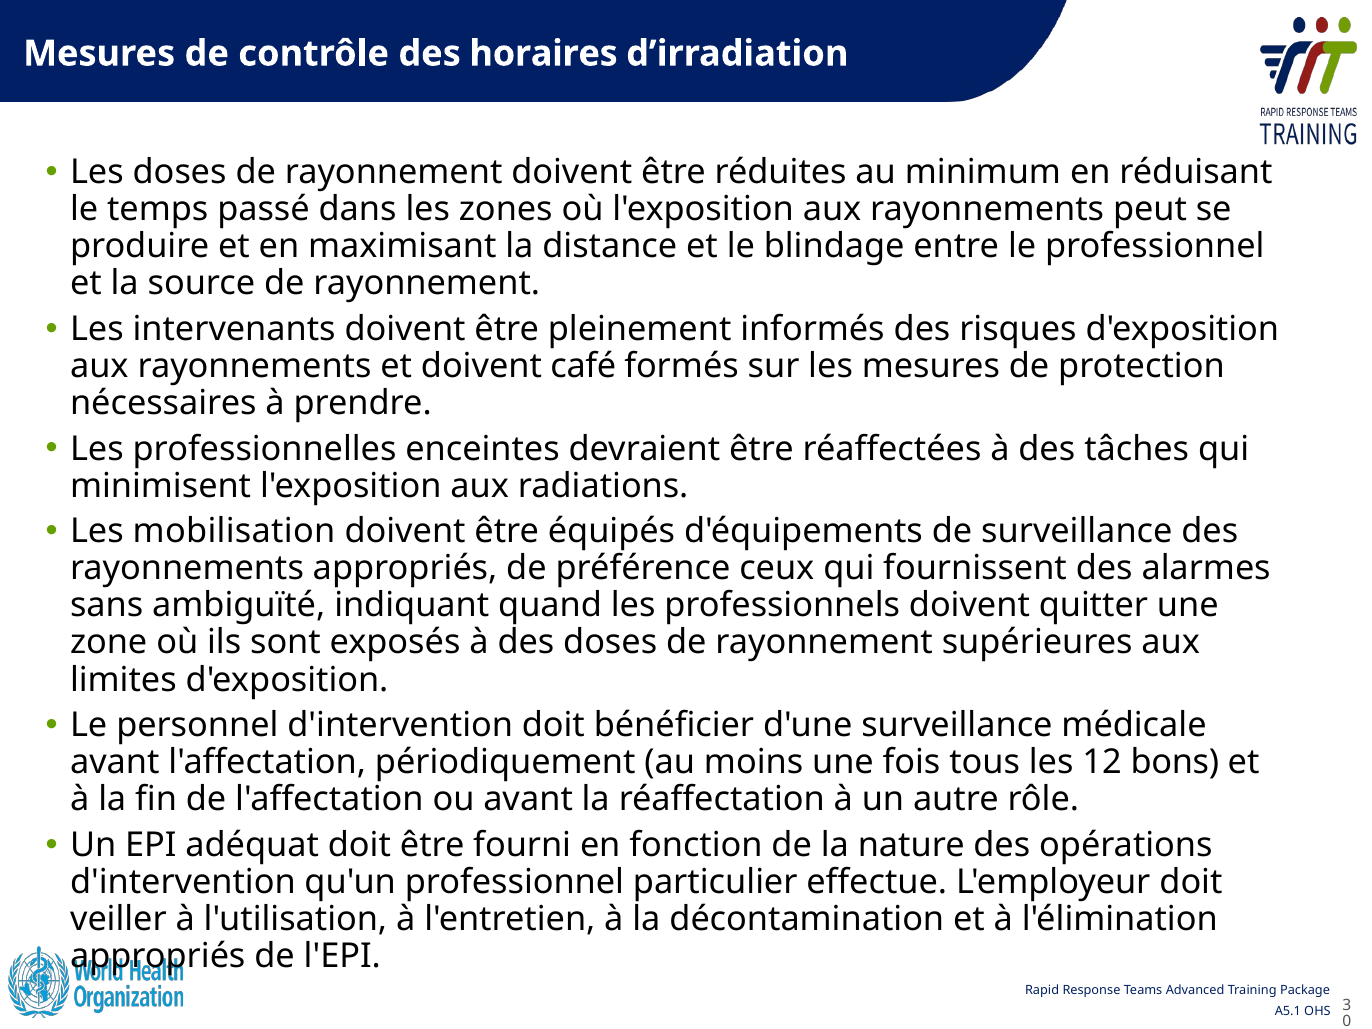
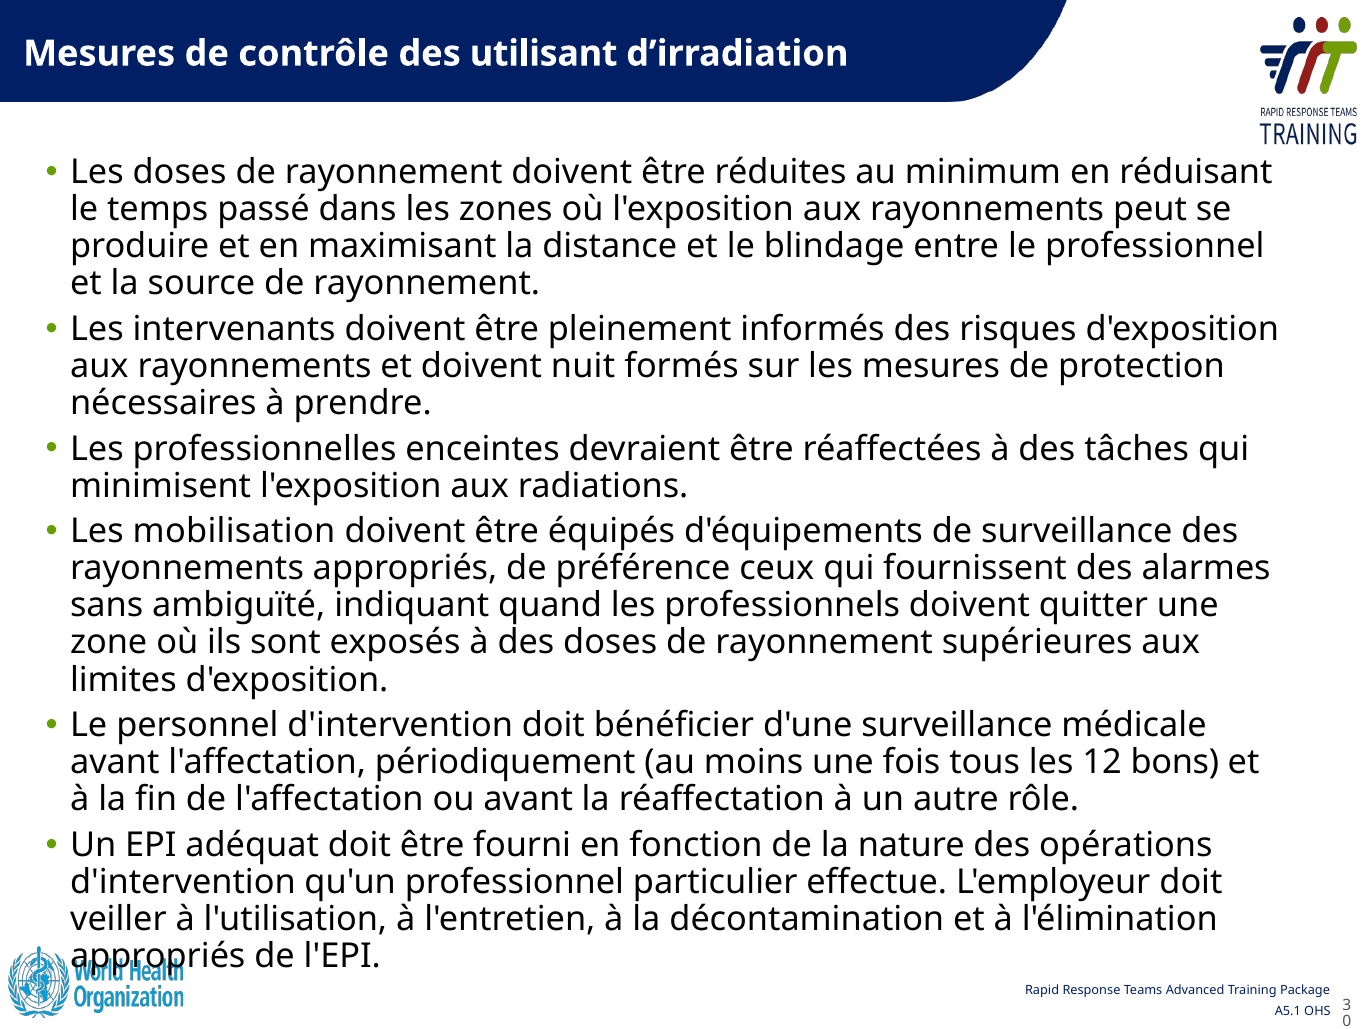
horaires: horaires -> utilisant
café: café -> nuit
